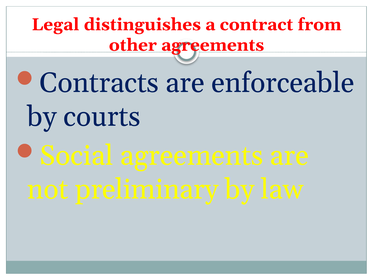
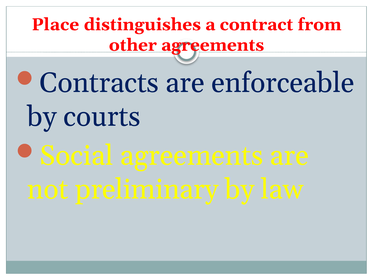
Legal: Legal -> Place
